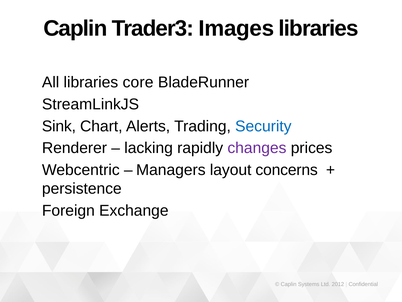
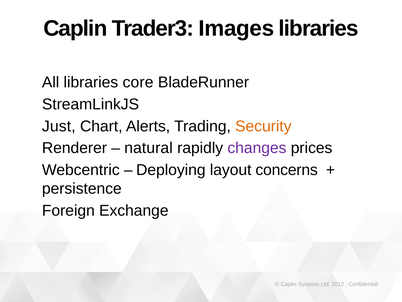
Sink: Sink -> Just
Security colour: blue -> orange
lacking: lacking -> natural
Managers: Managers -> Deploying
